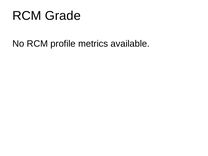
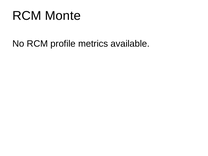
Grade: Grade -> Monte
